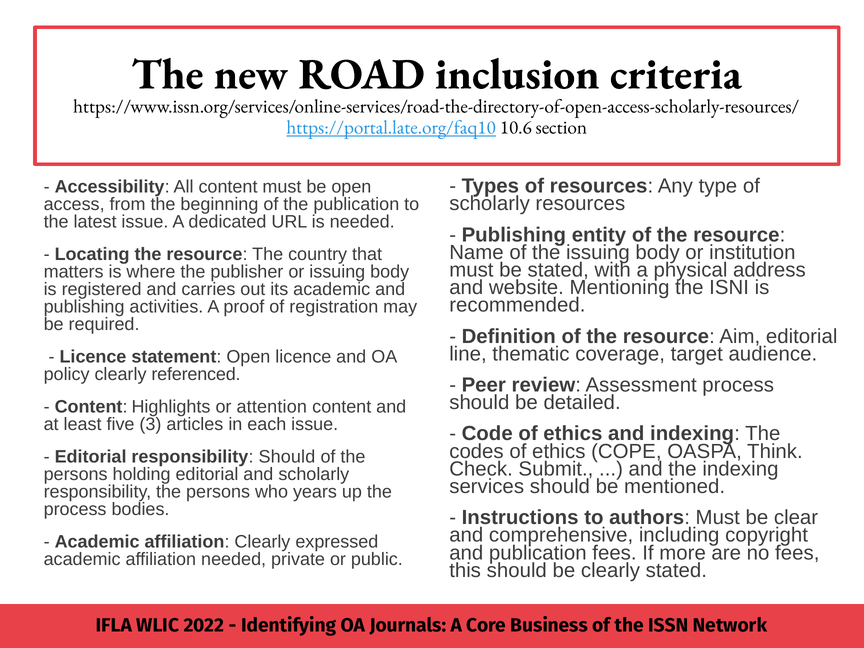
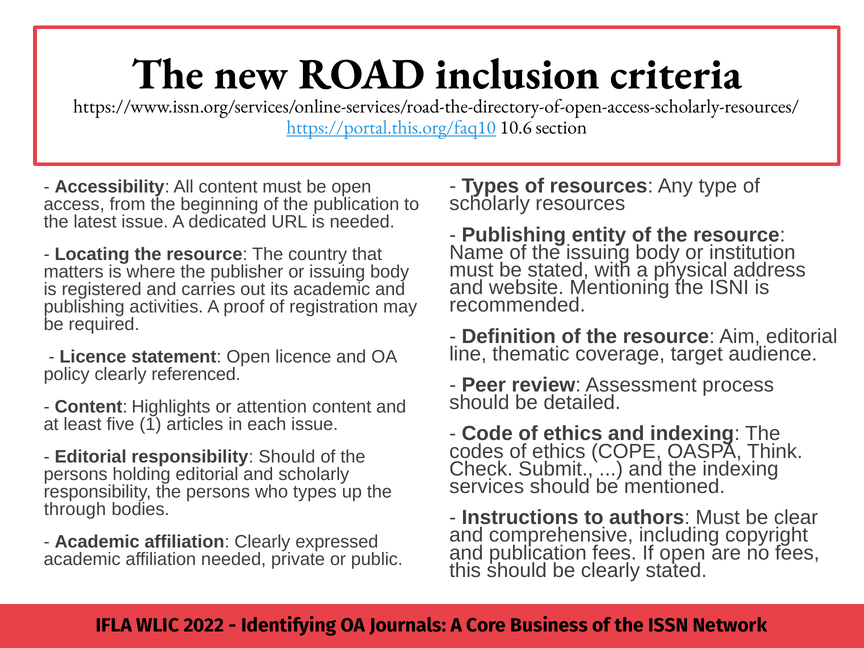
https://portal.late.org/faq10: https://portal.late.org/faq10 -> https://portal.this.org/faq10
3: 3 -> 1
who years: years -> types
process at (75, 509): process -> through
If more: more -> open
